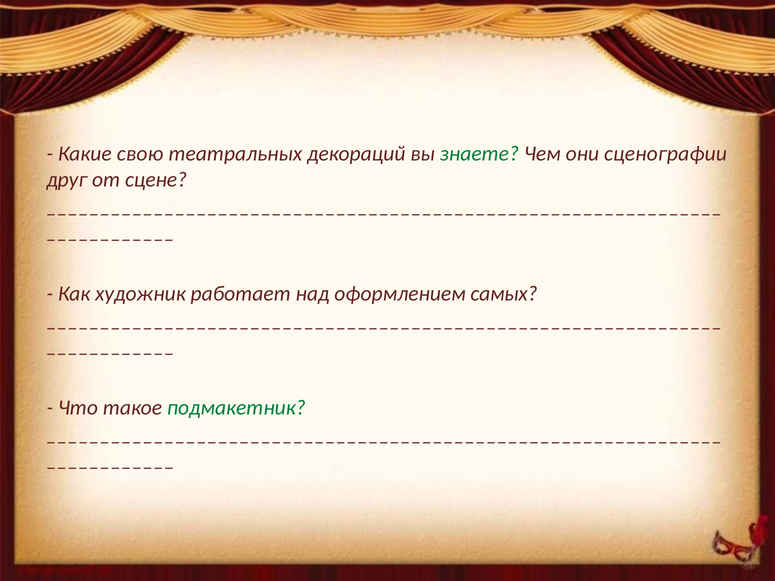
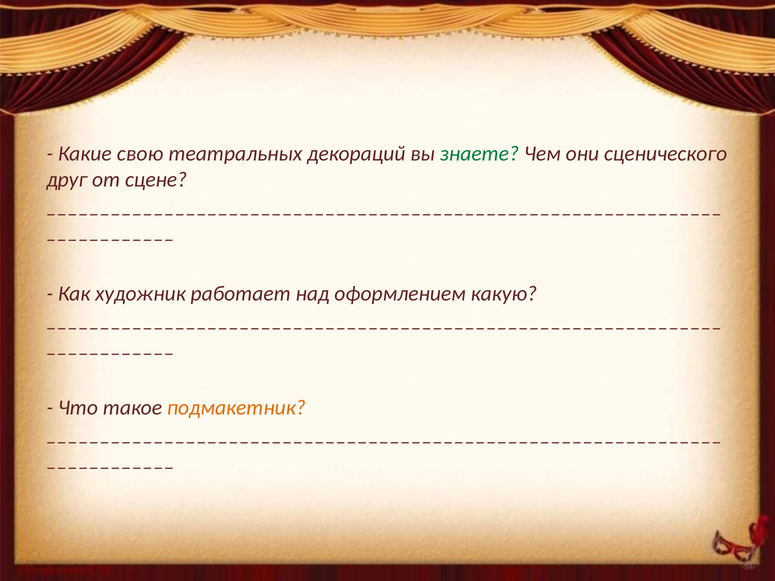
сценографии: сценографии -> сценического
самых: самых -> какую
подмакетник colour: green -> orange
